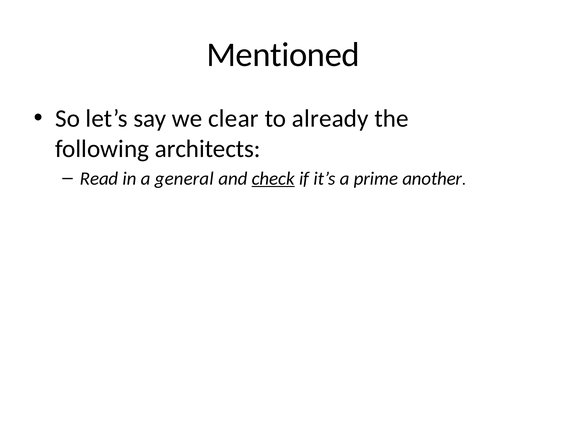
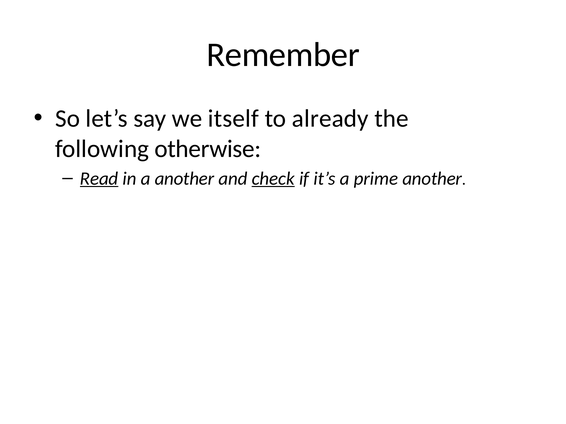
Mentioned: Mentioned -> Remember
clear: clear -> itself
architects: architects -> otherwise
Read underline: none -> present
a general: general -> another
